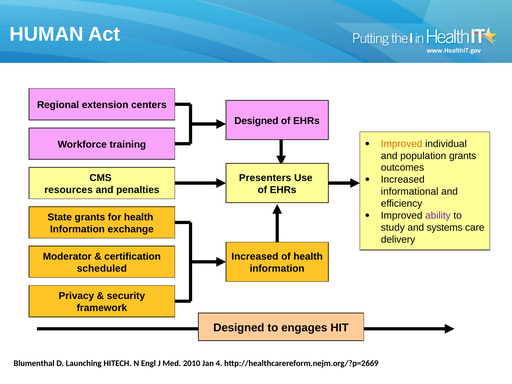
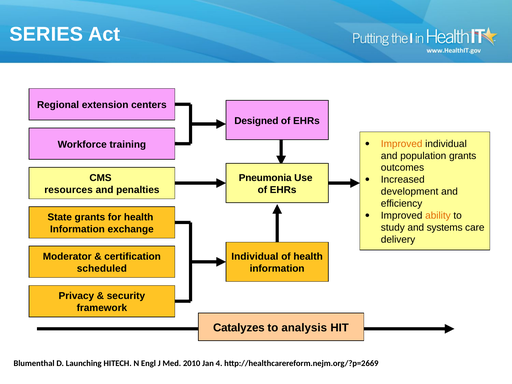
HUMAN: HUMAN -> SERIES
Presenters: Presenters -> Pneumonia
informational: informational -> development
ability colour: purple -> orange
Increased at (255, 257): Increased -> Individual
Designed at (239, 328): Designed -> Catalyzes
engages: engages -> analysis
